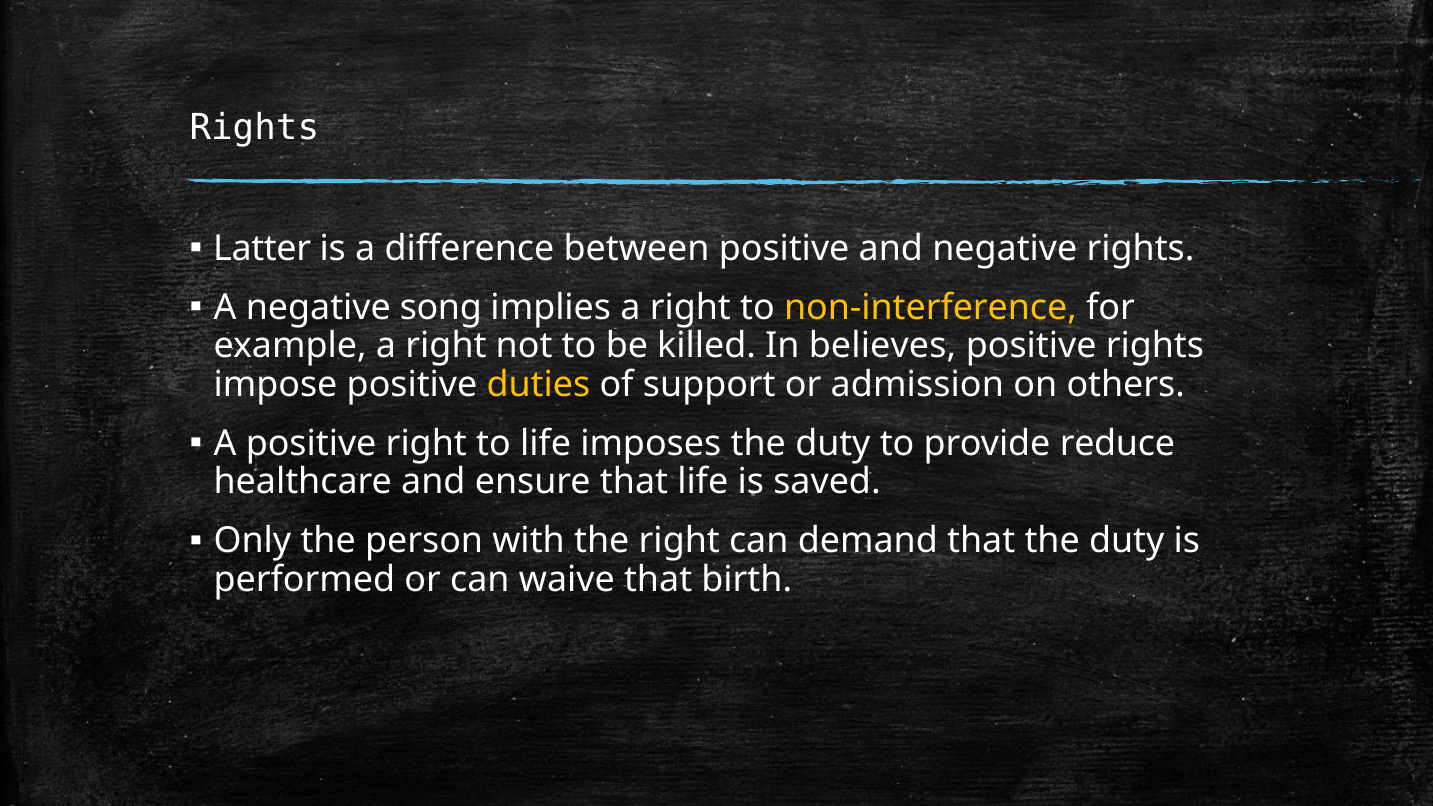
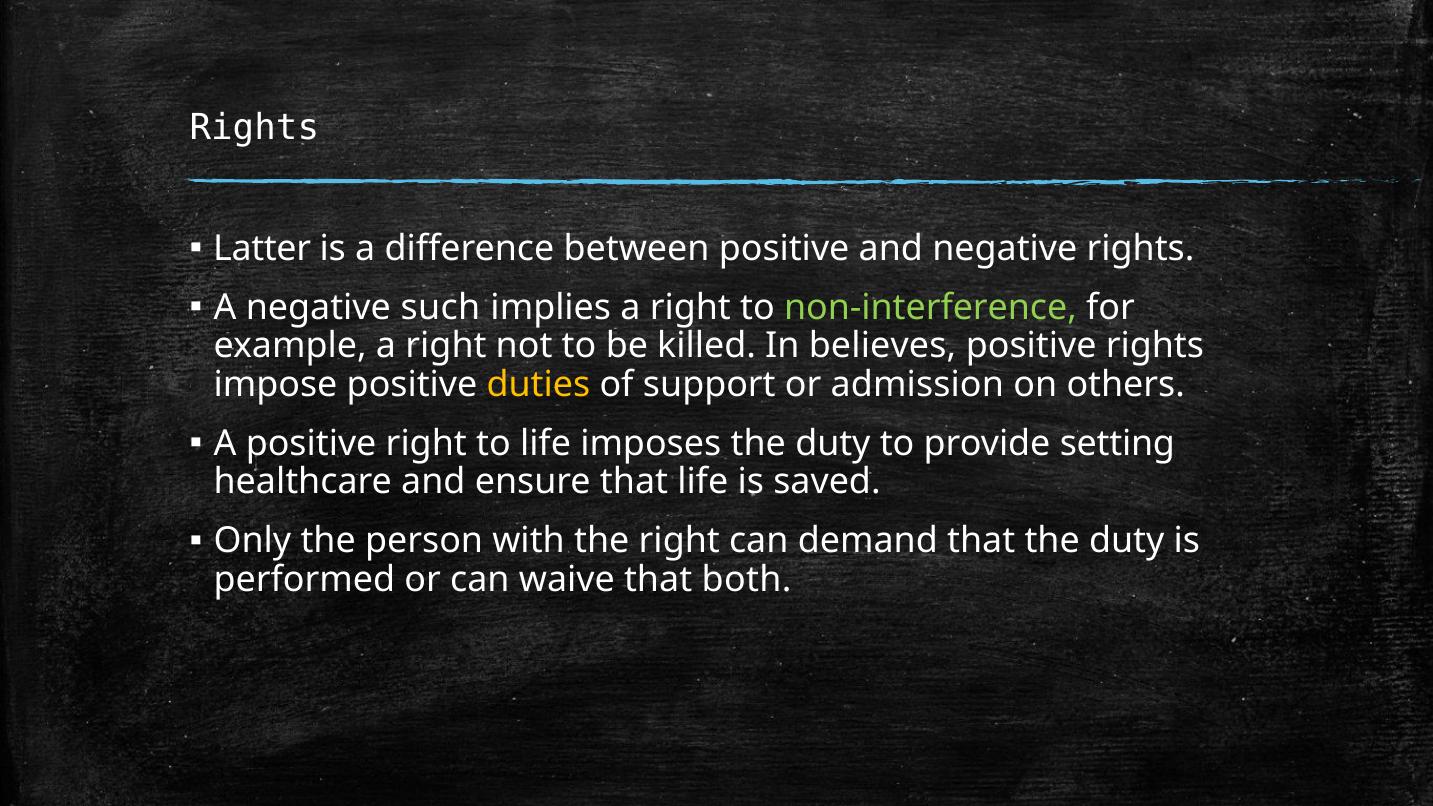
song: song -> such
non-interference colour: yellow -> light green
reduce: reduce -> setting
birth: birth -> both
